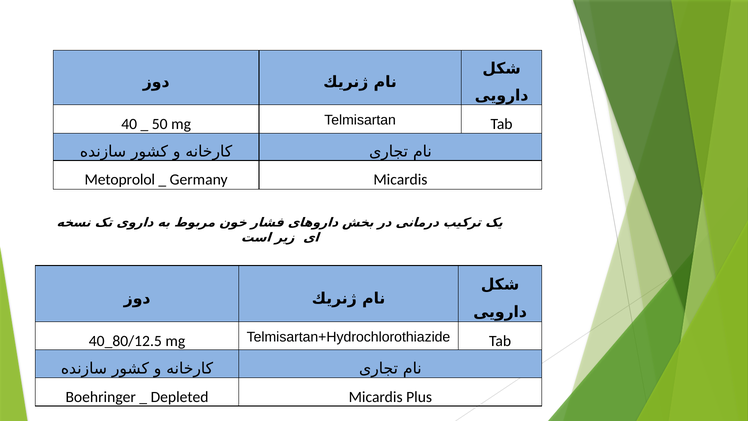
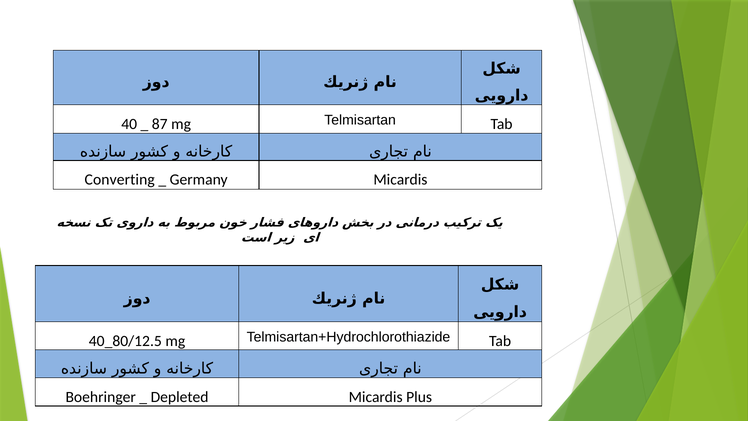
50: 50 -> 87
Metoprolol: Metoprolol -> Converting
